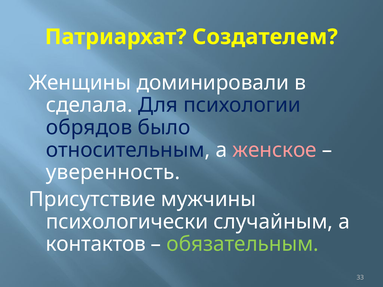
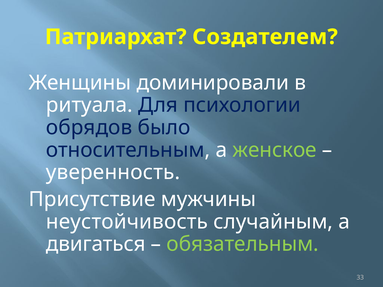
сделала: сделала -> ритуала
женское colour: pink -> light green
психологически: психологически -> неустойчивость
контактов: контактов -> двигаться
